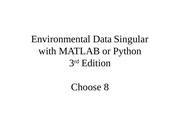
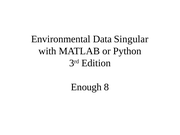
Choose: Choose -> Enough
